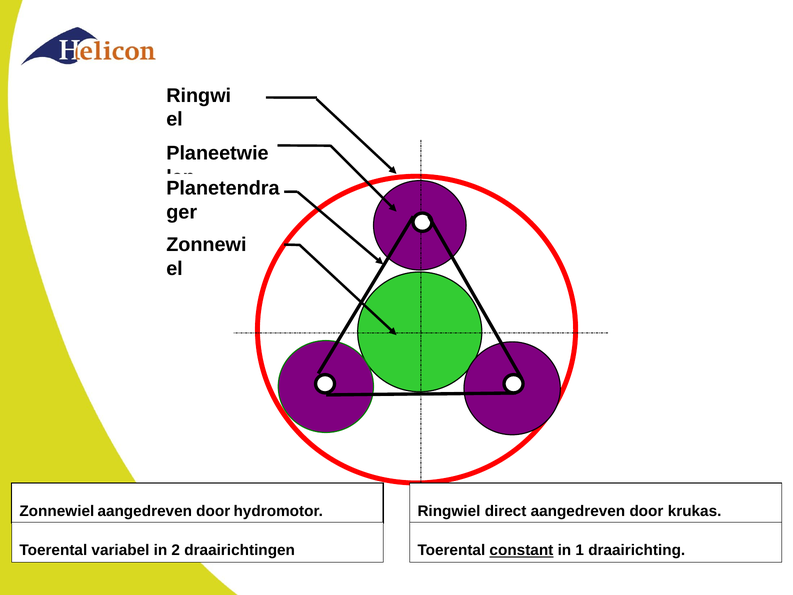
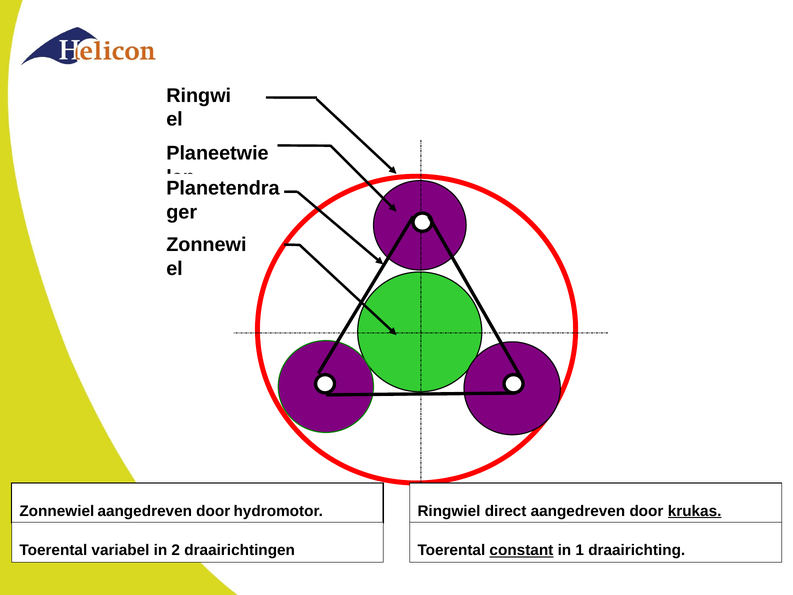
krukas underline: none -> present
